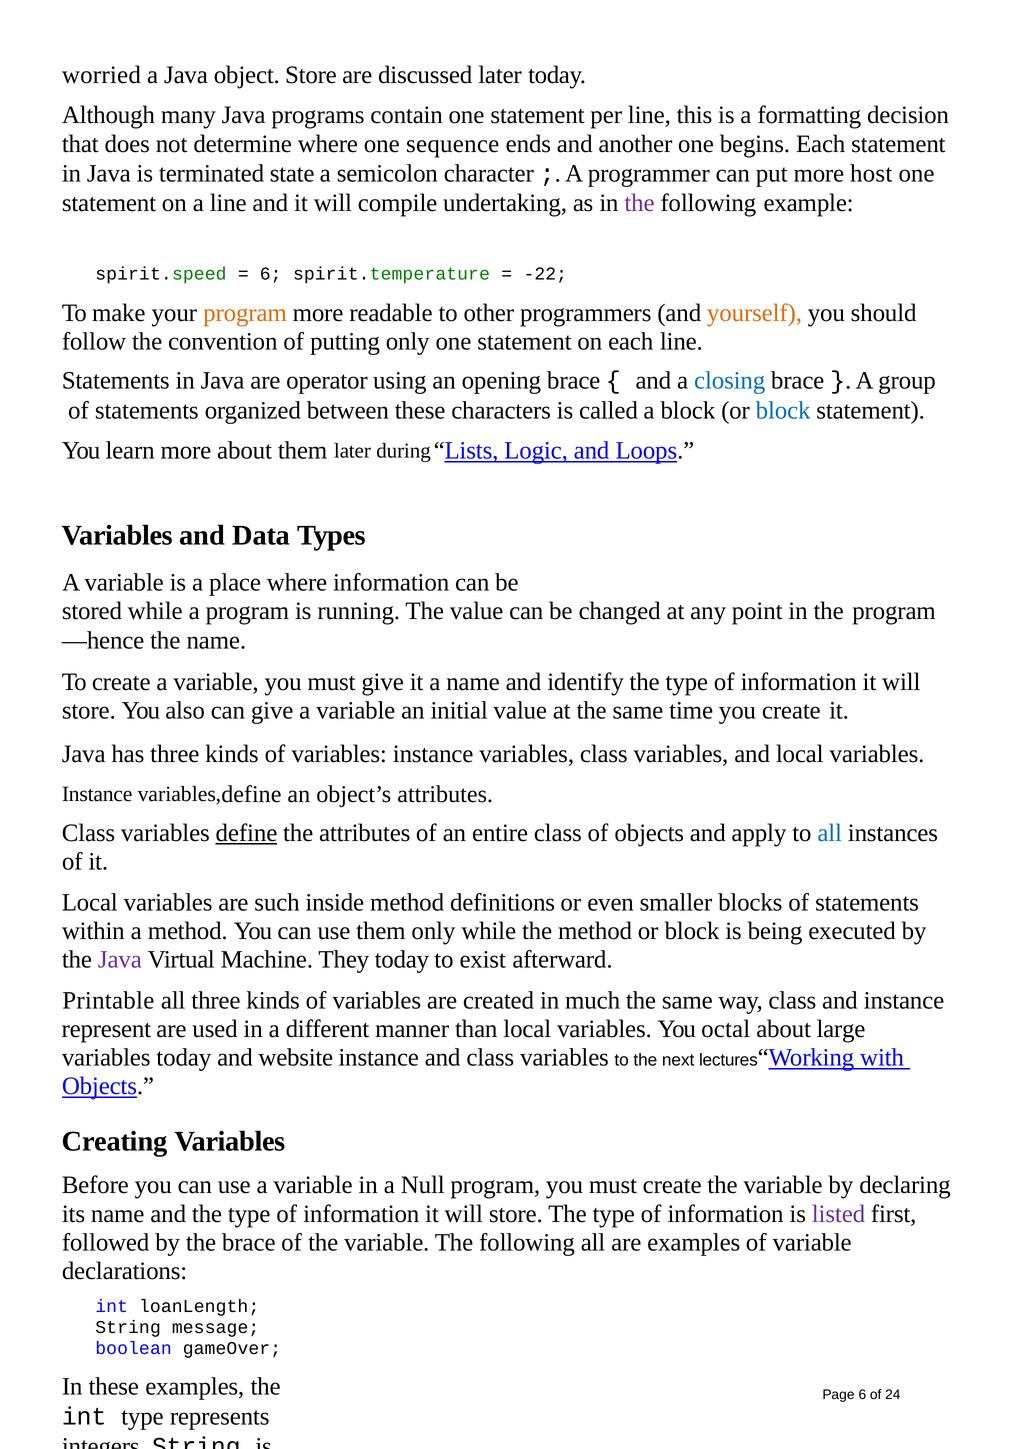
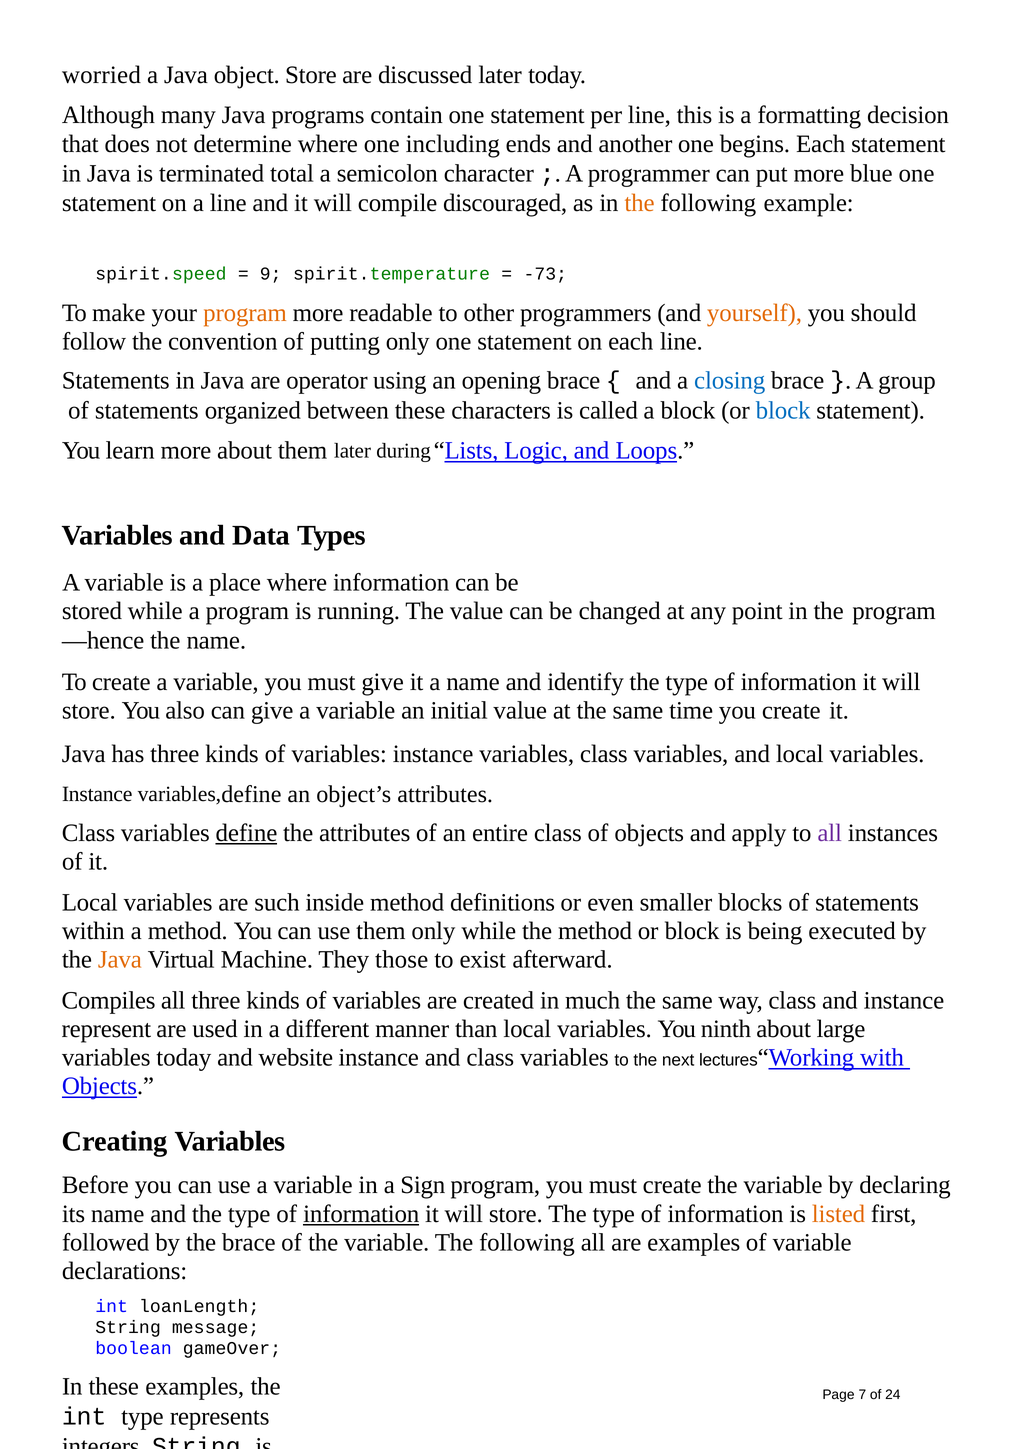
sequence: sequence -> including
state: state -> total
host: host -> blue
undertaking: undertaking -> discouraged
the at (640, 203) colour: purple -> orange
6 at (271, 274): 6 -> 9
-22: -22 -> -73
all at (830, 833) colour: blue -> purple
Java at (120, 960) colour: purple -> orange
They today: today -> those
Printable: Printable -> Compiles
octal: octal -> ninth
Null: Null -> Sign
information at (361, 1214) underline: none -> present
listed colour: purple -> orange
Page 6: 6 -> 7
